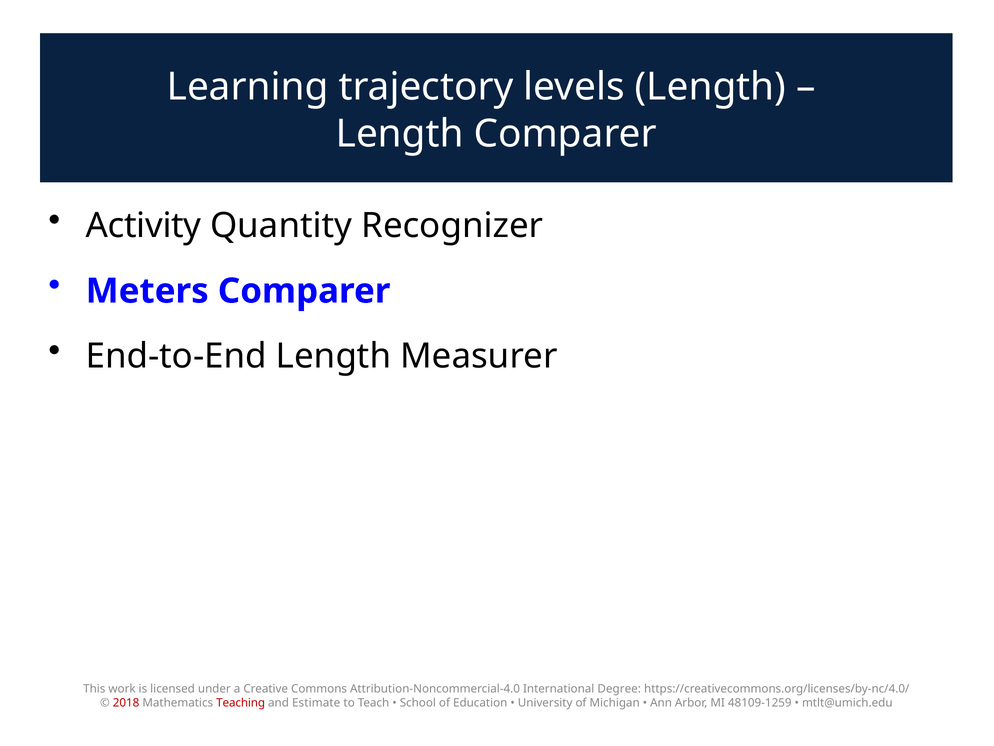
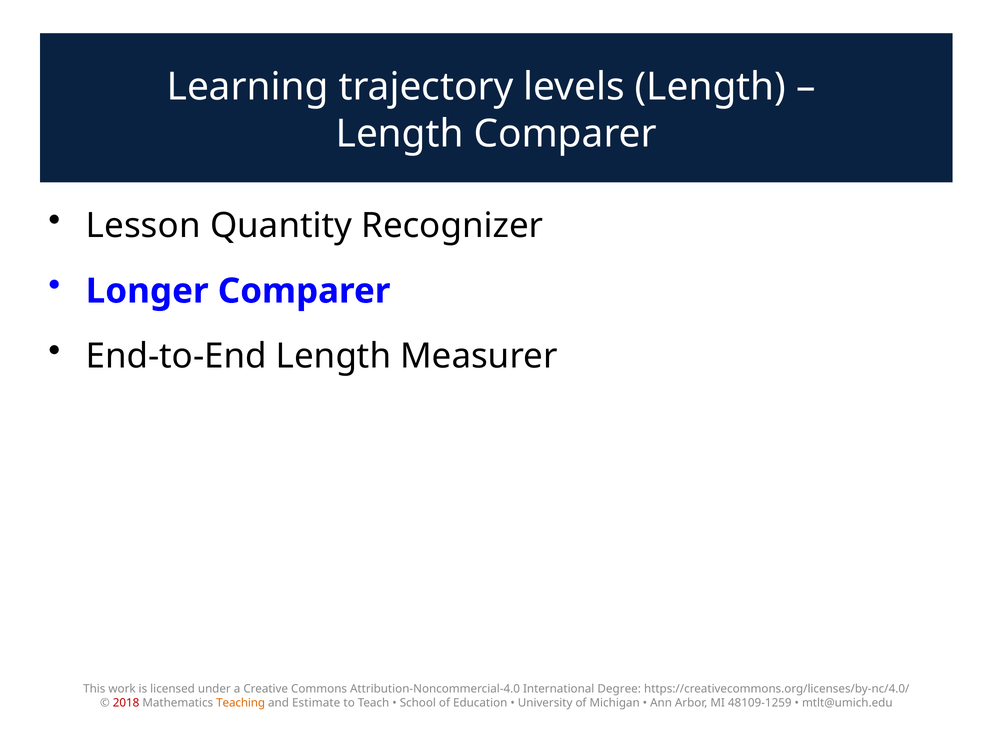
Activity: Activity -> Lesson
Meters: Meters -> Longer
Teaching colour: red -> orange
